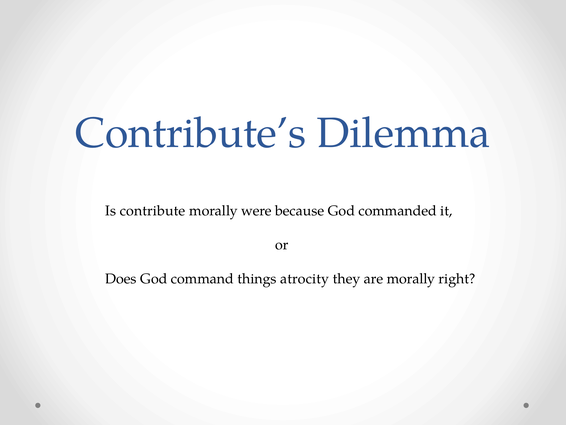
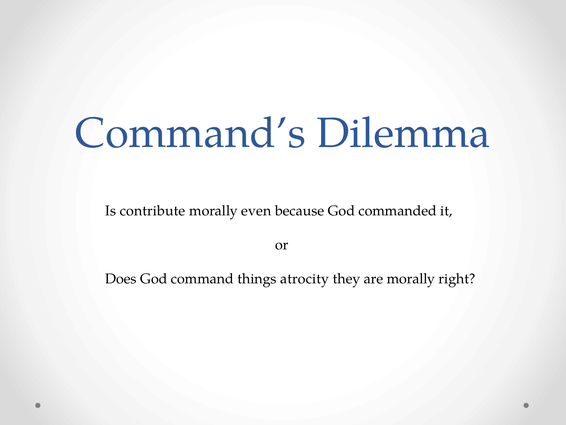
Contribute’s: Contribute’s -> Command’s
were: were -> even
